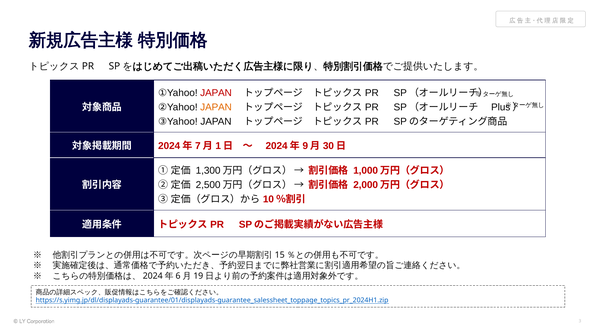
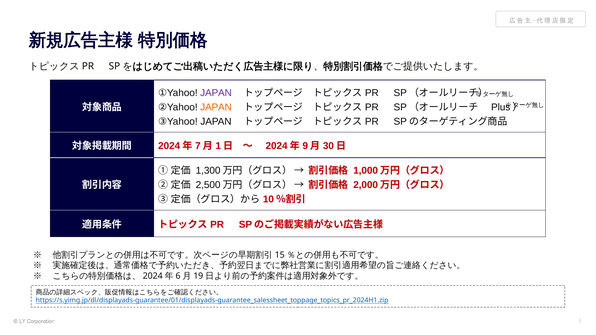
JAPAN at (216, 93) colour: red -> purple
